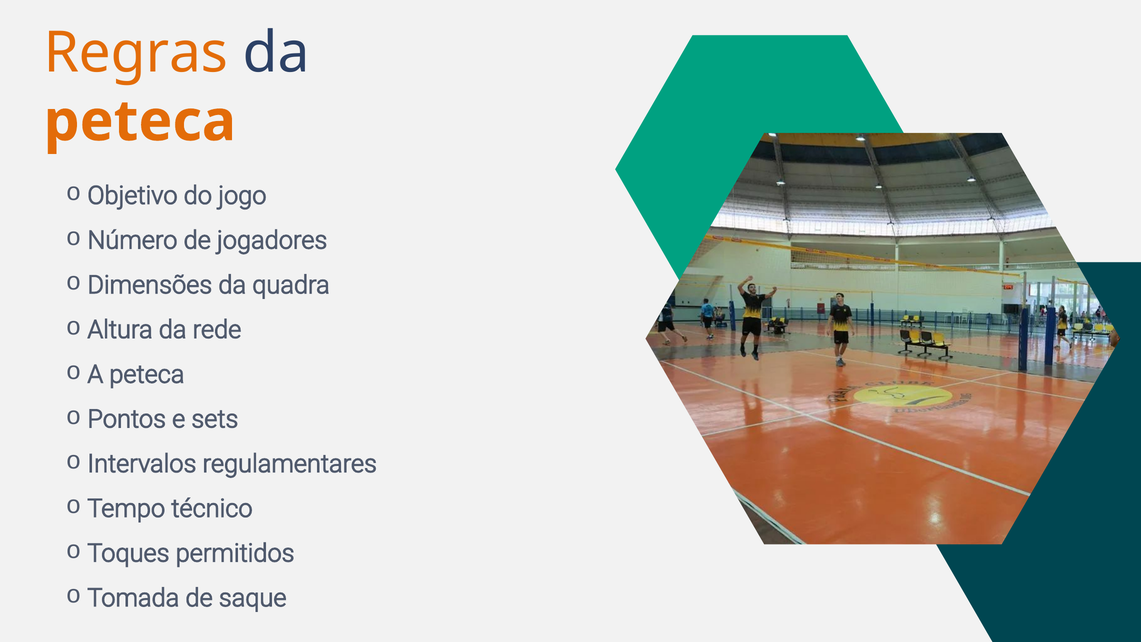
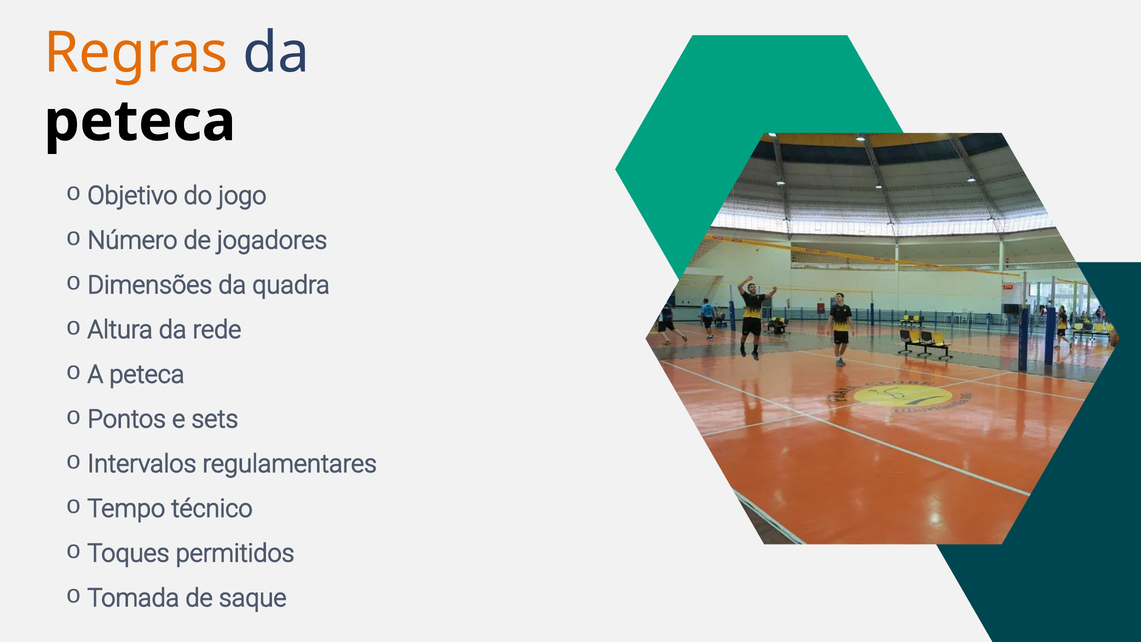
peteca at (140, 121) colour: orange -> black
